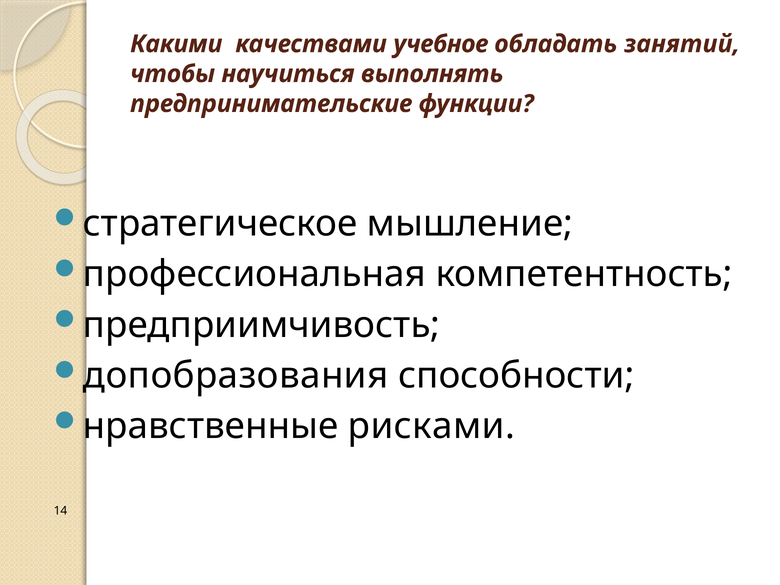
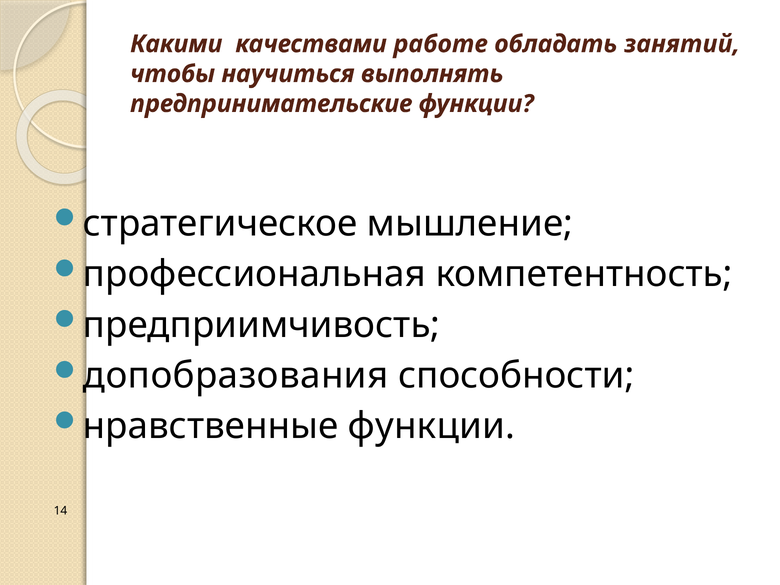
учебное: учебное -> работе
нравственные рисками: рисками -> функции
